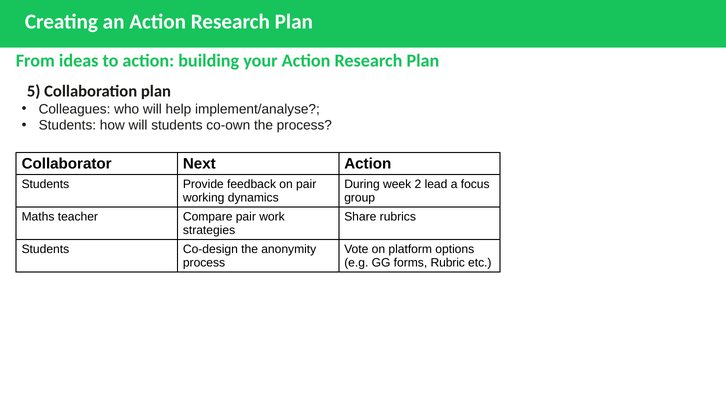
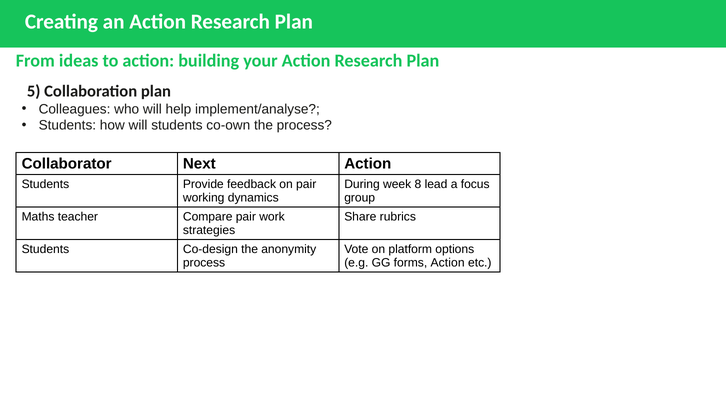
2: 2 -> 8
forms Rubric: Rubric -> Action
